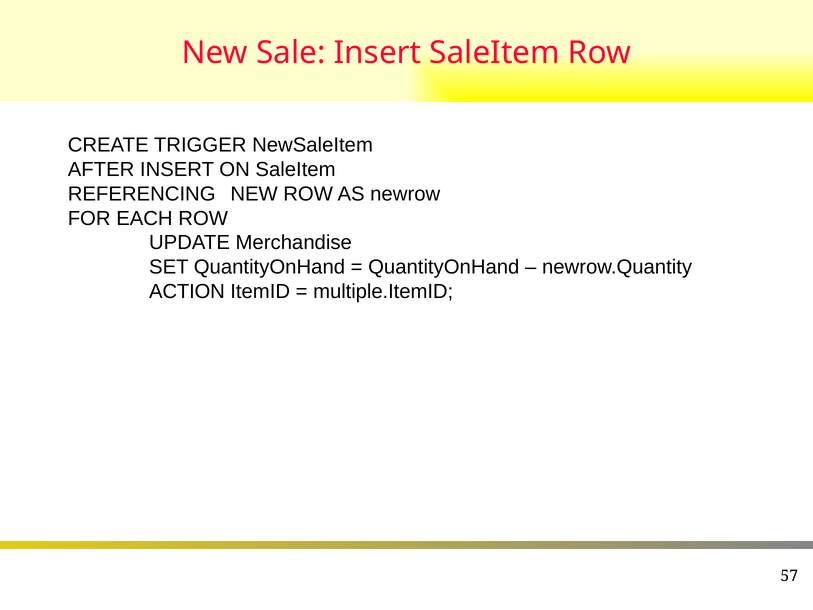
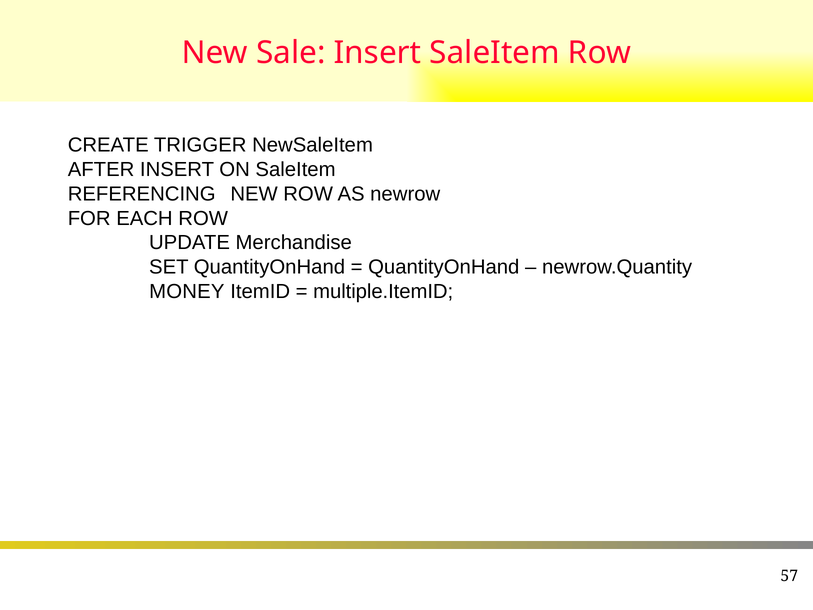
ACTION: ACTION -> MONEY
